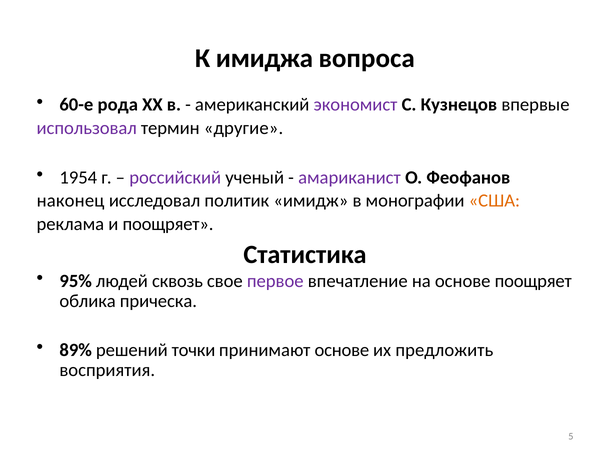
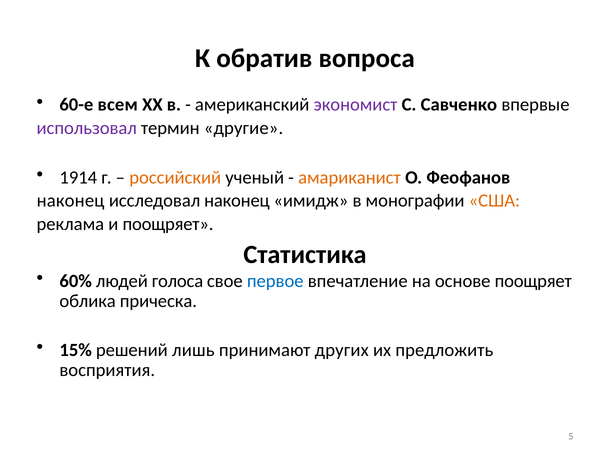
имиджа: имиджа -> обратив
рода: рода -> всем
Кузнецов: Кузнецов -> Савченко
1954: 1954 -> 1914
российский colour: purple -> orange
амариканист colour: purple -> orange
исследовал политик: политик -> наконец
95%: 95% -> 60%
сквозь: сквозь -> голоса
первое colour: purple -> blue
89%: 89% -> 15%
точки: точки -> лишь
принимают основе: основе -> других
